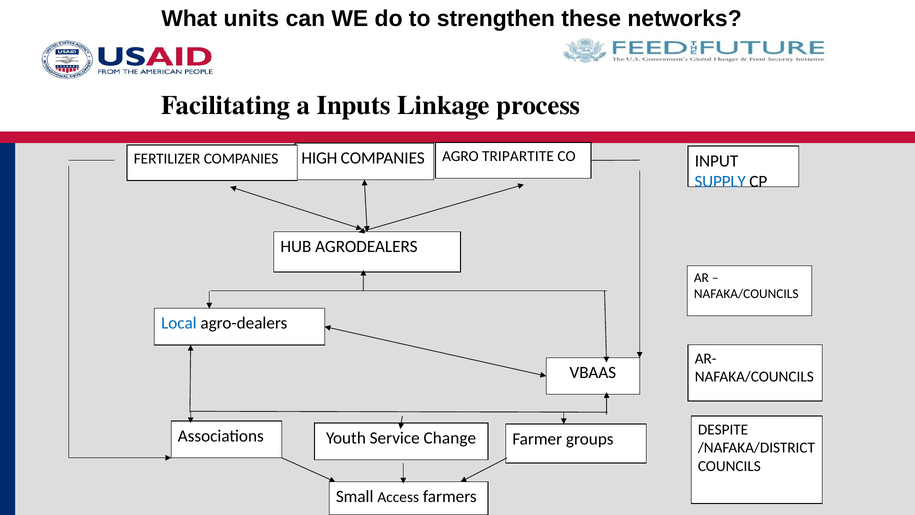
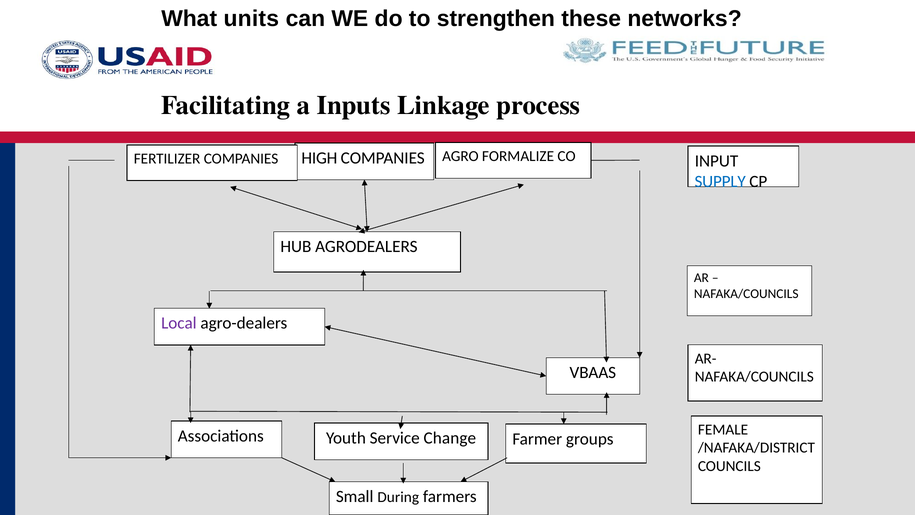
TRIPARTITE: TRIPARTITE -> FORMALIZE
Local colour: blue -> purple
DESPITE: DESPITE -> FEMALE
Access: Access -> During
